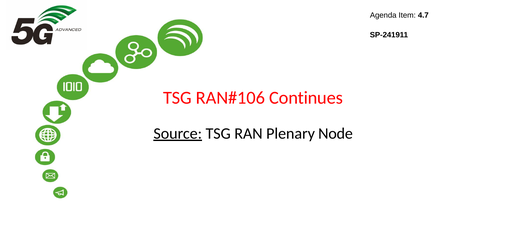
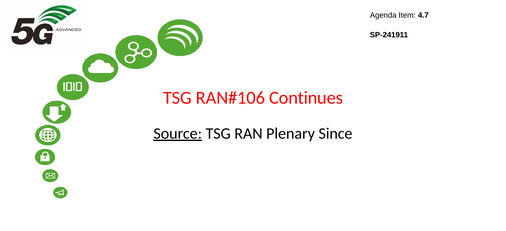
Node: Node -> Since
